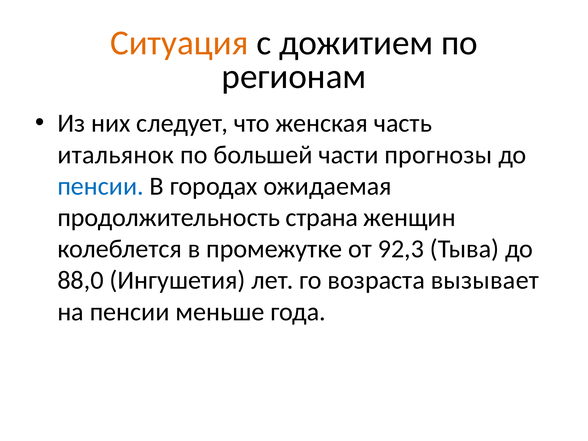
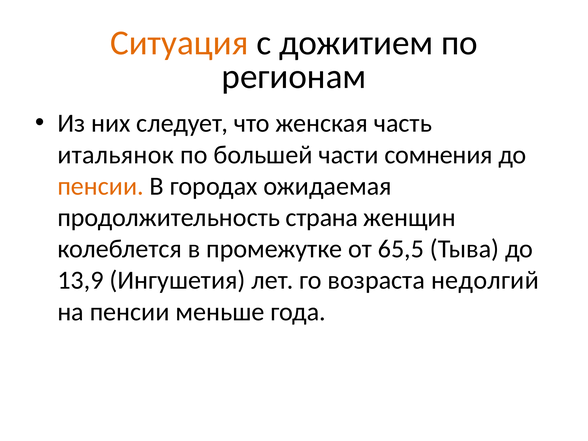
прогнозы: прогнозы -> сомнения
пенсии at (101, 186) colour: blue -> orange
92,3: 92,3 -> 65,5
88,0: 88,0 -> 13,9
вызывает: вызывает -> недолгий
